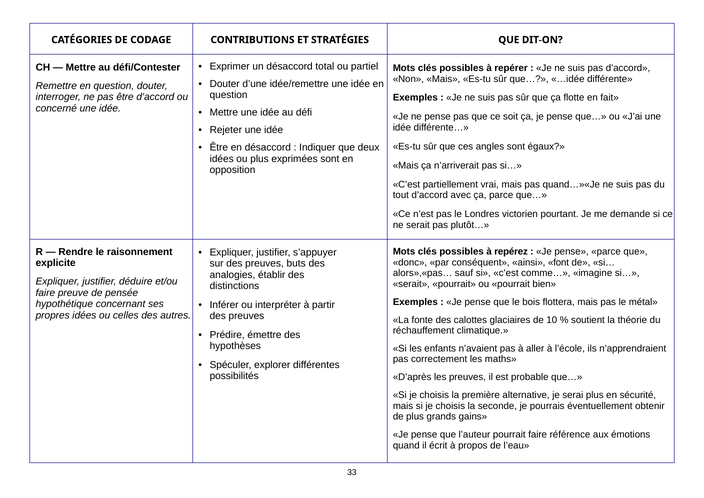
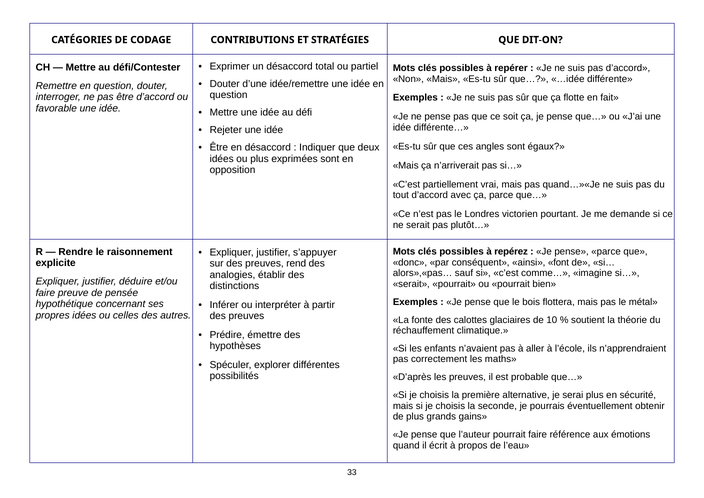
concerné: concerné -> favorable
buts: buts -> rend
